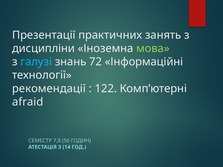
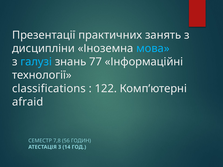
мова colour: light green -> light blue
72: 72 -> 77
рекомендації: рекомендації -> classifications
